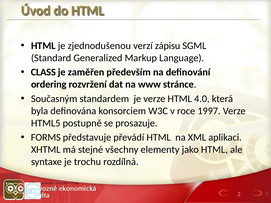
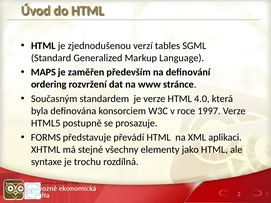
zápisu: zápisu -> tables
CLASS: CLASS -> MAPS
